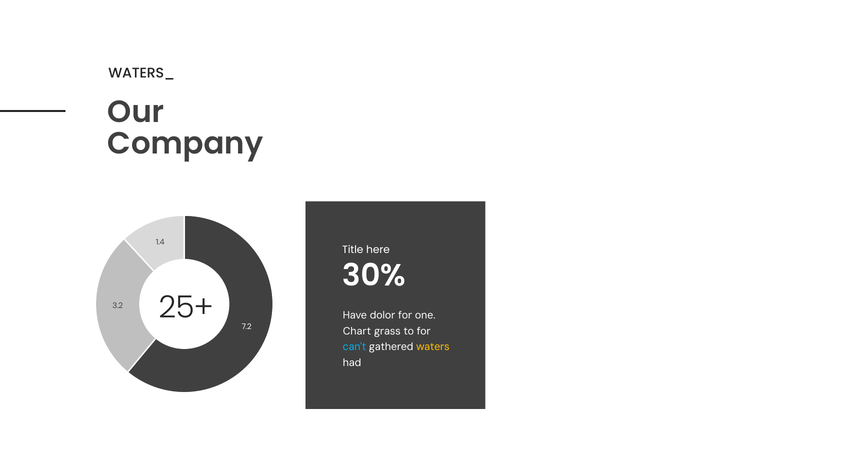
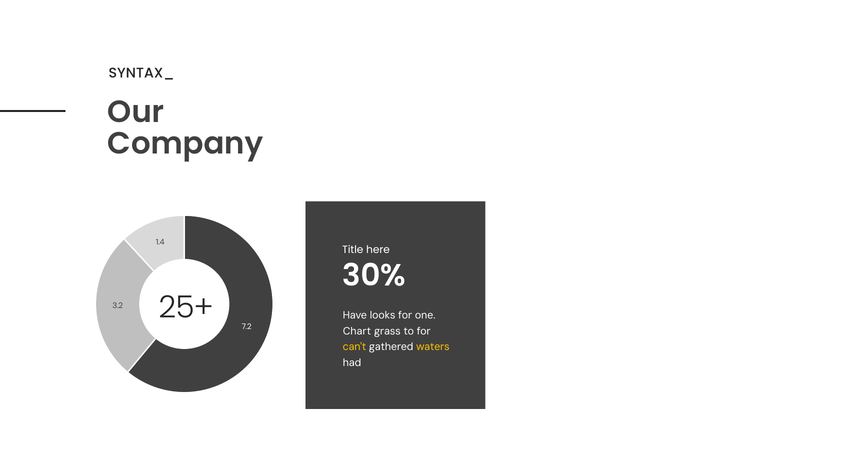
WATERS_: WATERS_ -> SYNTAX_
dolor: dolor -> looks
can't colour: light blue -> yellow
